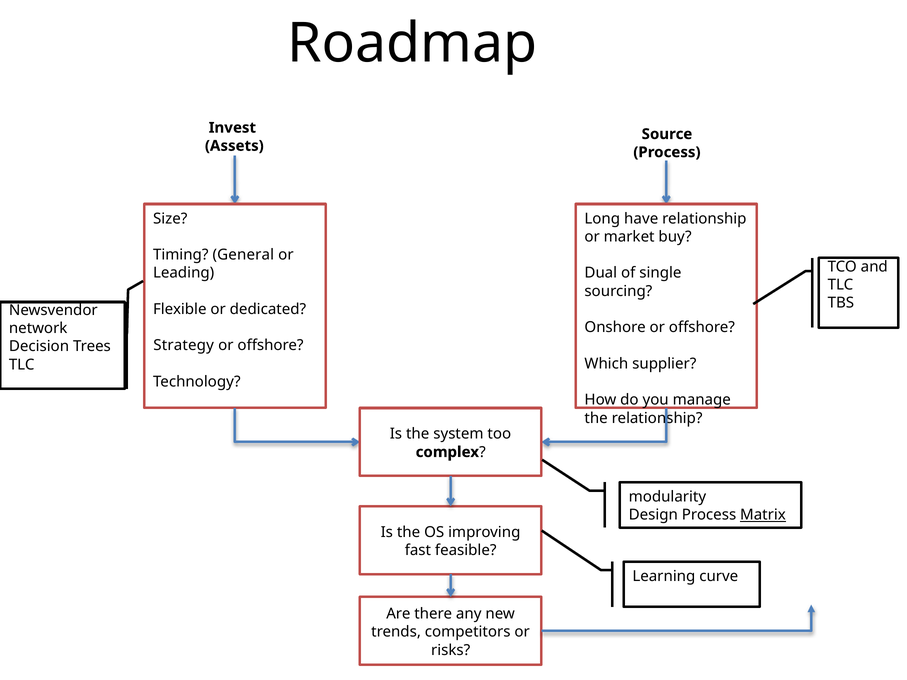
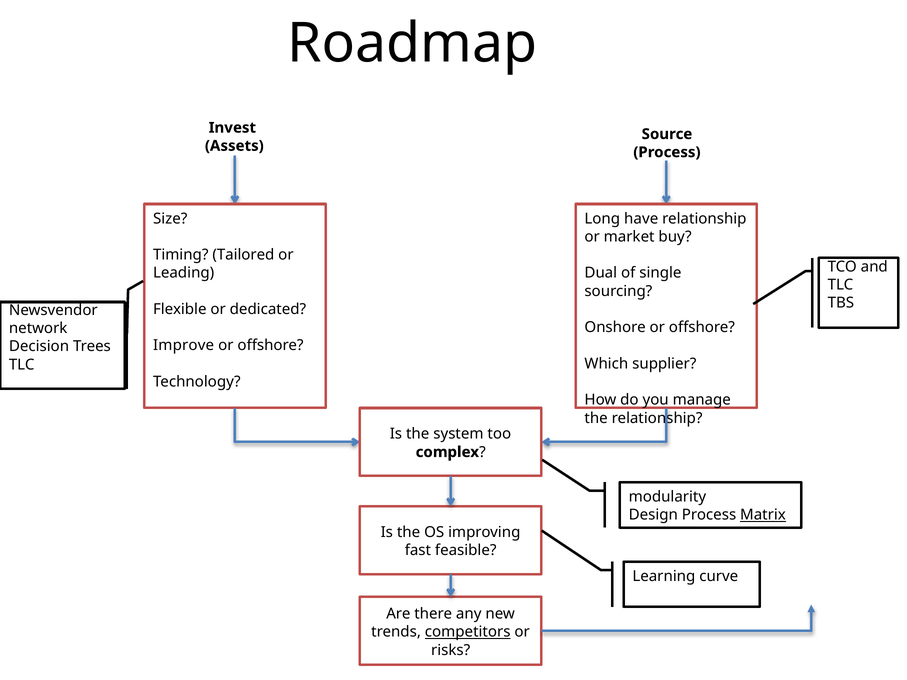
General: General -> Tailored
Strategy: Strategy -> Improve
competitors underline: none -> present
